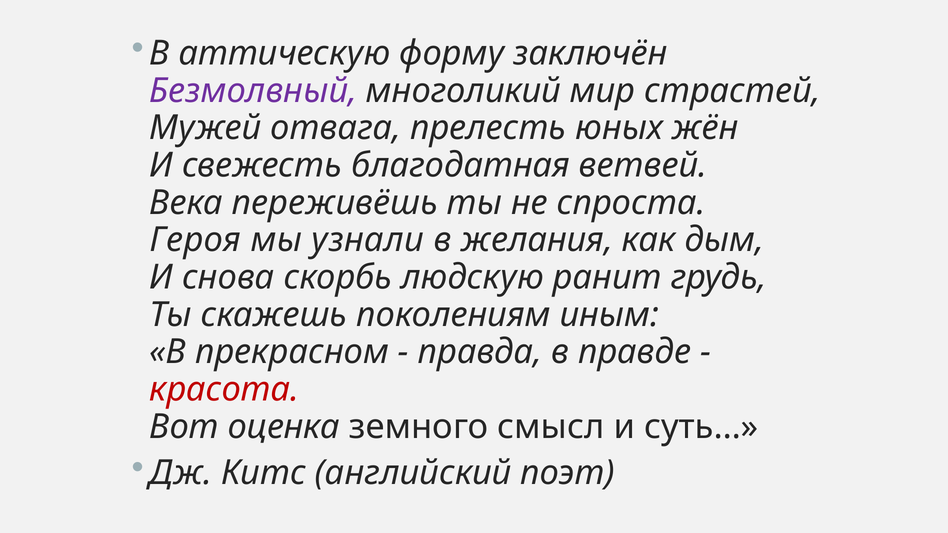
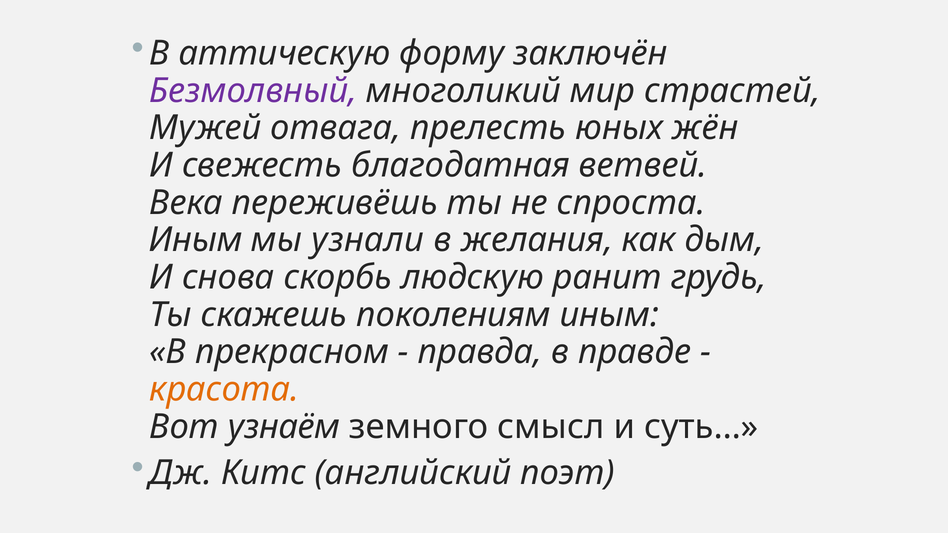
Героя at (195, 240): Героя -> Иным
красота colour: red -> orange
оценка: оценка -> узнаём
